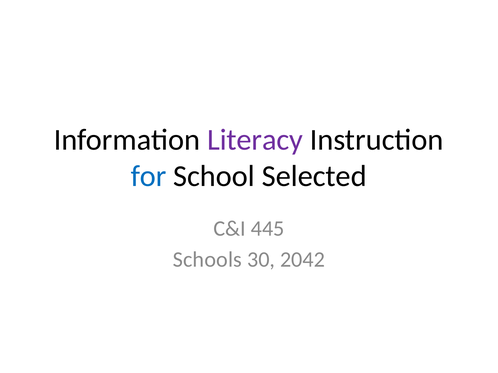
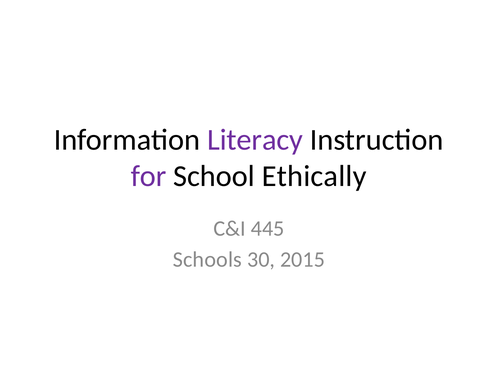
for colour: blue -> purple
Selected: Selected -> Ethically
2042: 2042 -> 2015
